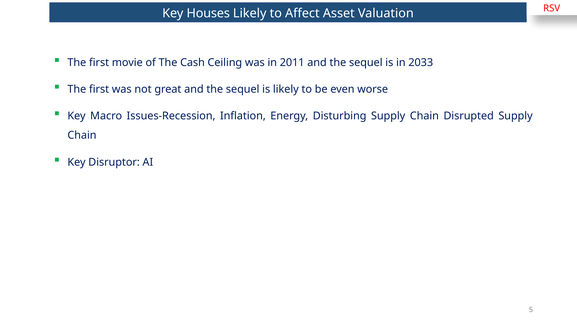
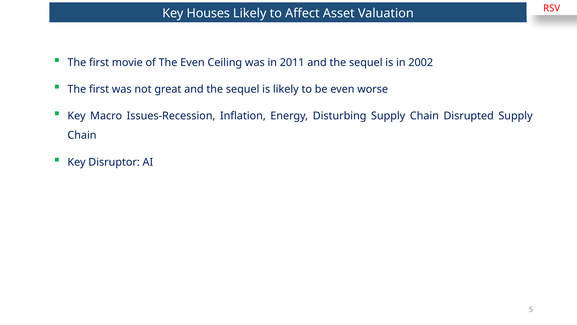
The Cash: Cash -> Even
2033: 2033 -> 2002
